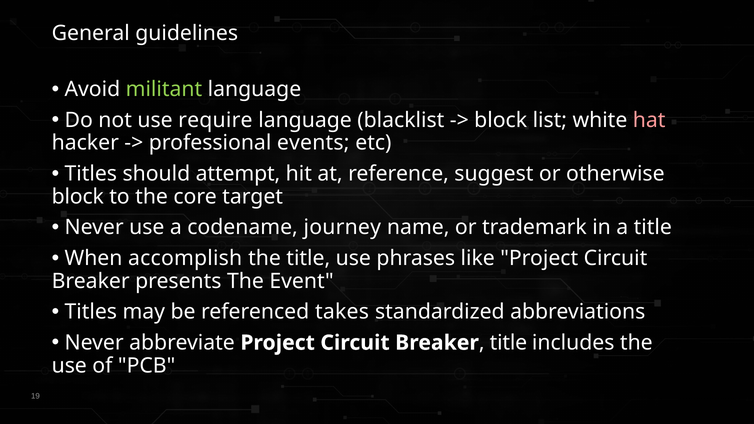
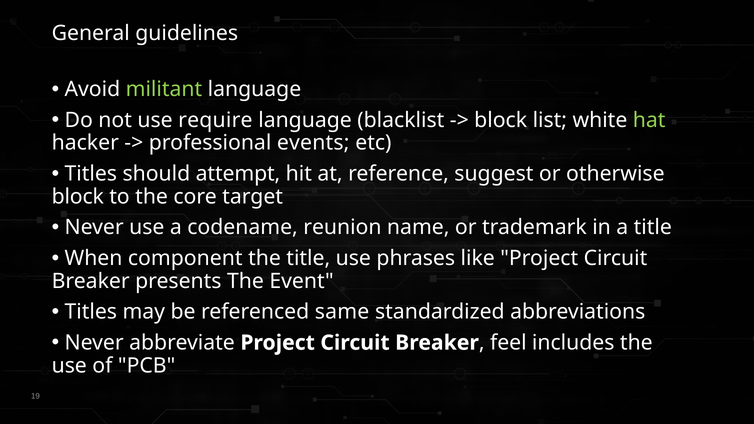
hat colour: pink -> light green
journey: journey -> reunion
accomplish: accomplish -> component
takes: takes -> same
title at (508, 343): title -> feel
